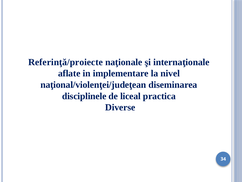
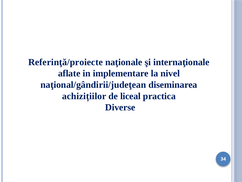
naţional/violenţei/judeţean: naţional/violenţei/judeţean -> naţional/gândirii/judeţean
disciplinele: disciplinele -> achizițiilor
